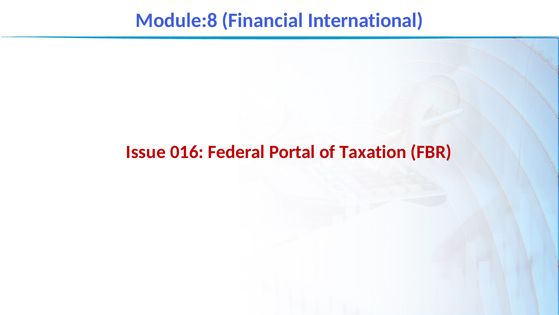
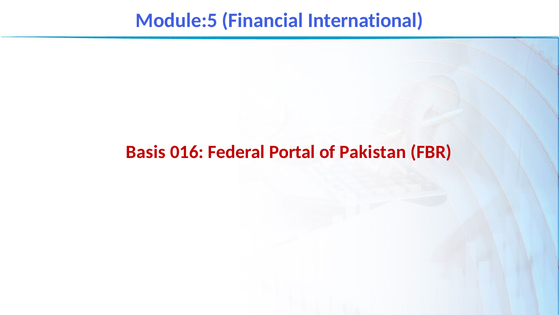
Module:8: Module:8 -> Module:5
Issue: Issue -> Basis
Taxation: Taxation -> Pakistan
